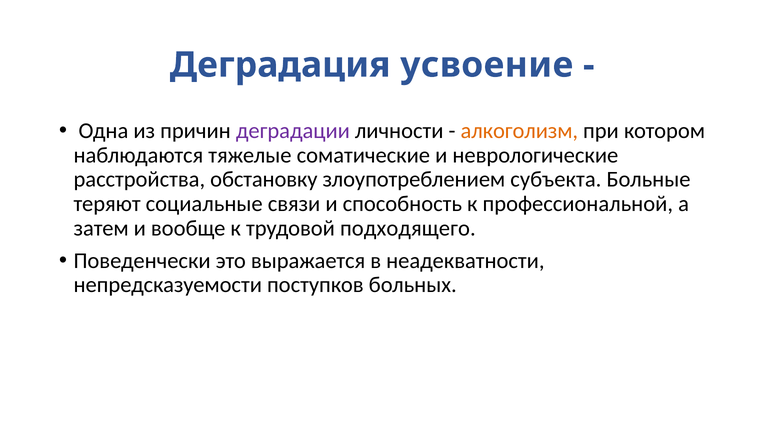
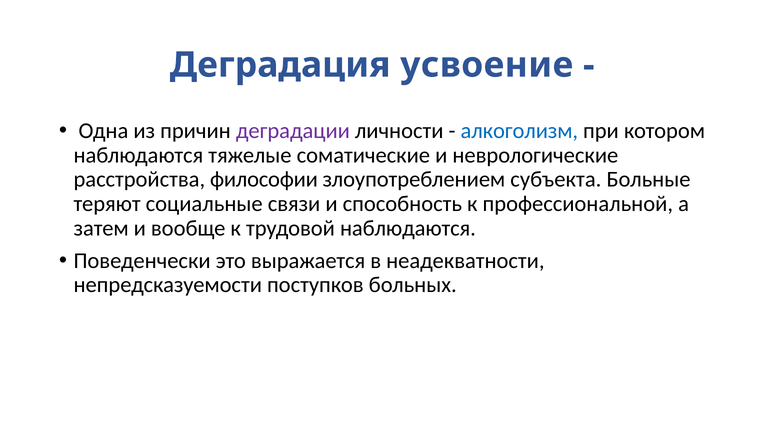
алкоголизм colour: orange -> blue
обстановку: обстановку -> философии
трудовой подходящего: подходящего -> наблюдаются
